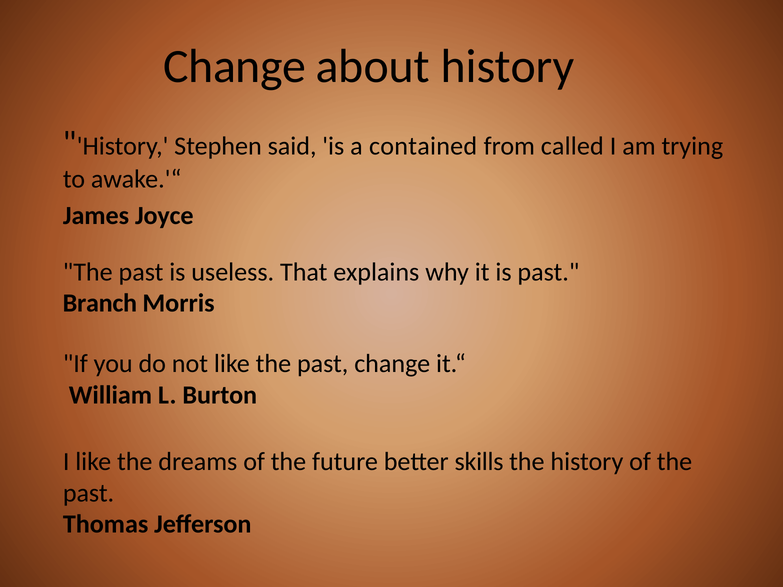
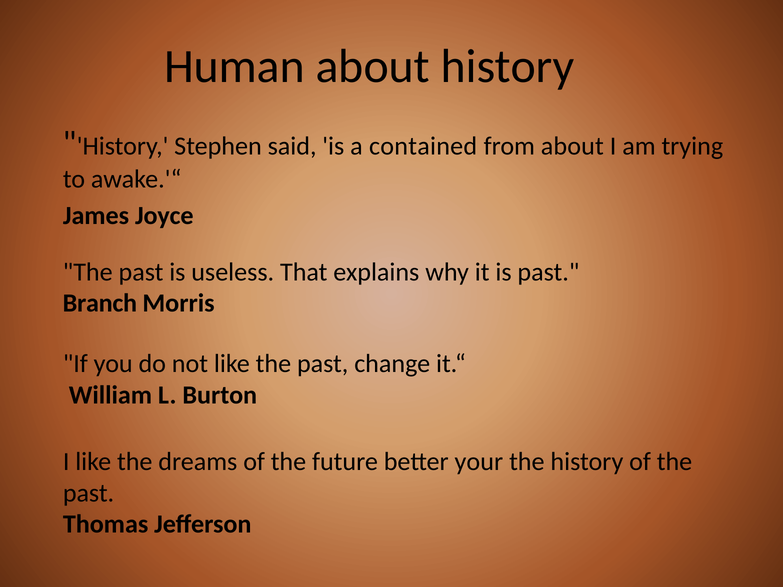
Change at (235, 66): Change -> Human
from called: called -> about
skills: skills -> your
